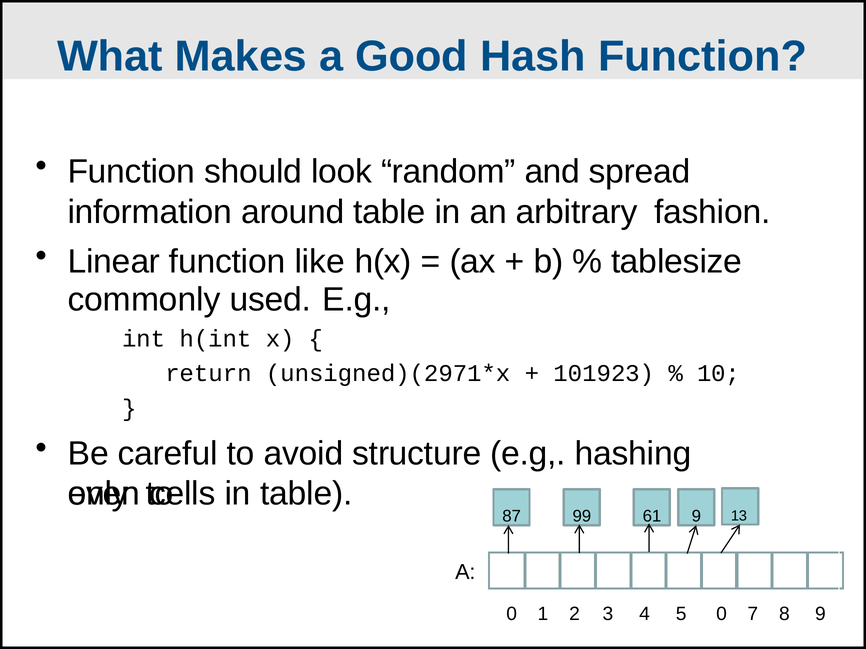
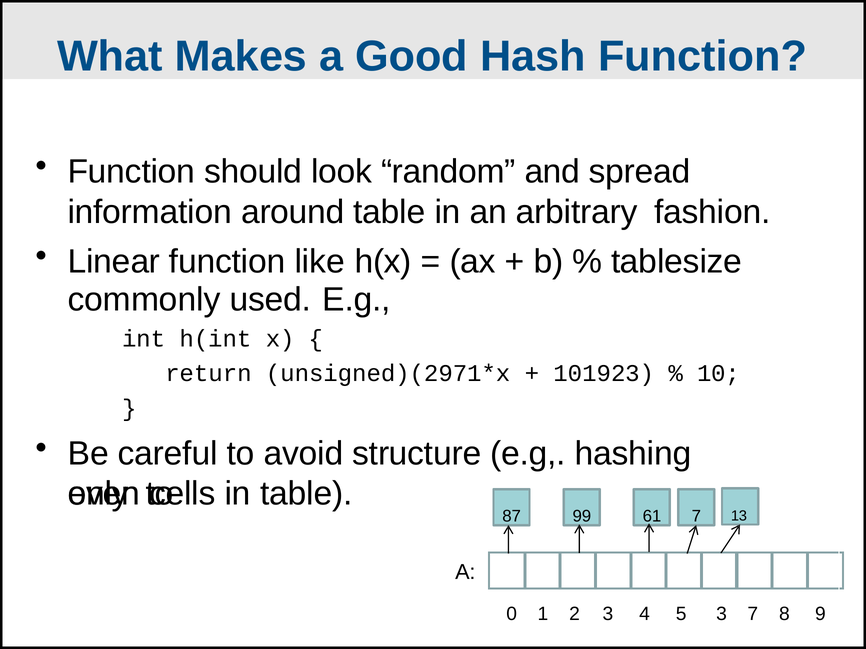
61 9: 9 -> 7
5 0: 0 -> 3
